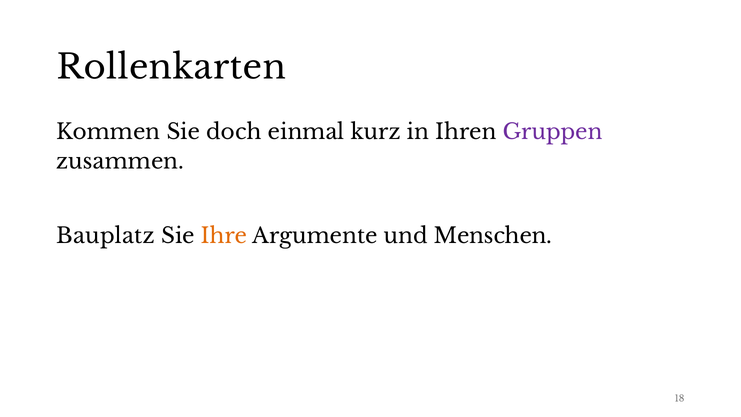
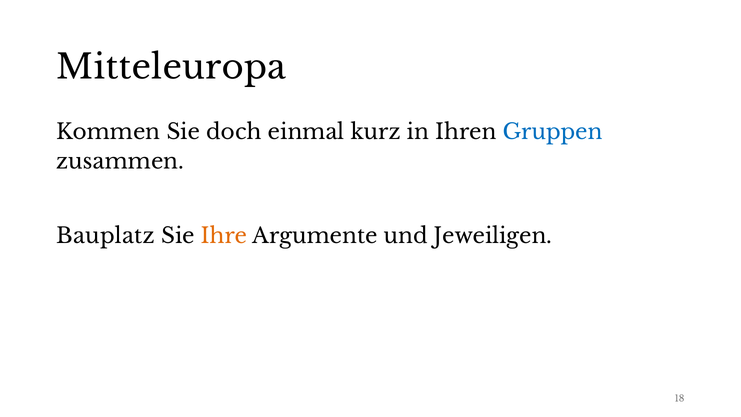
Rollenkarten: Rollenkarten -> Mitteleuropa
Gruppen colour: purple -> blue
Menschen: Menschen -> Jeweiligen
